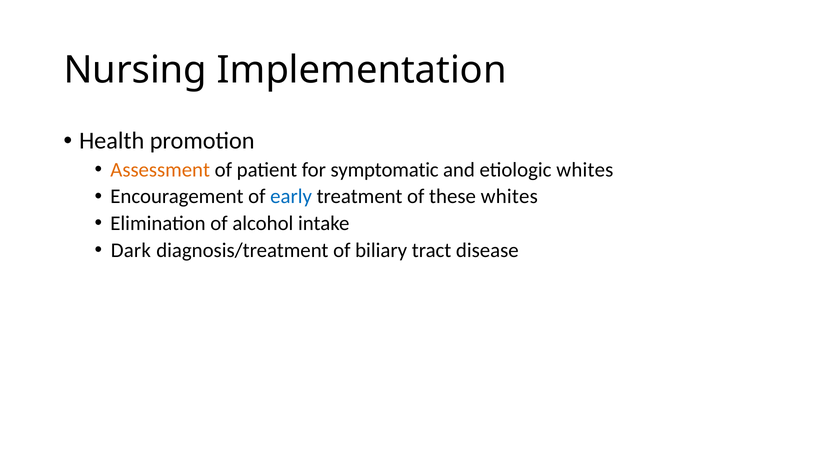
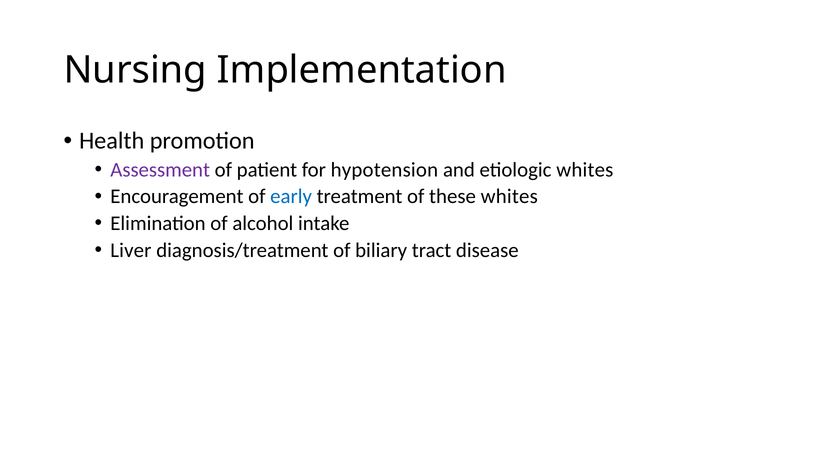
Assessment colour: orange -> purple
symptomatic: symptomatic -> hypotension
Dark: Dark -> Liver
